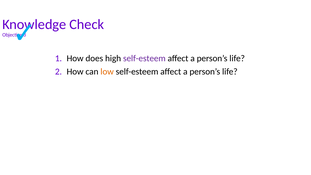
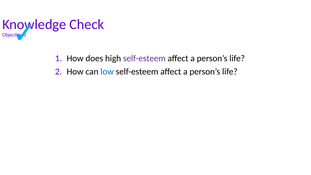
low colour: orange -> blue
